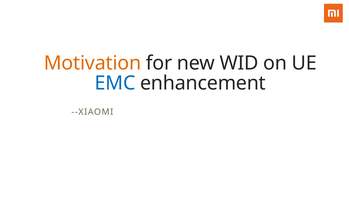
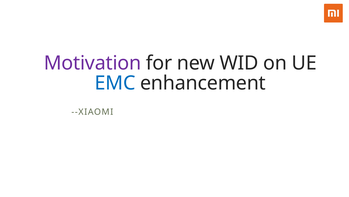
Motivation colour: orange -> purple
